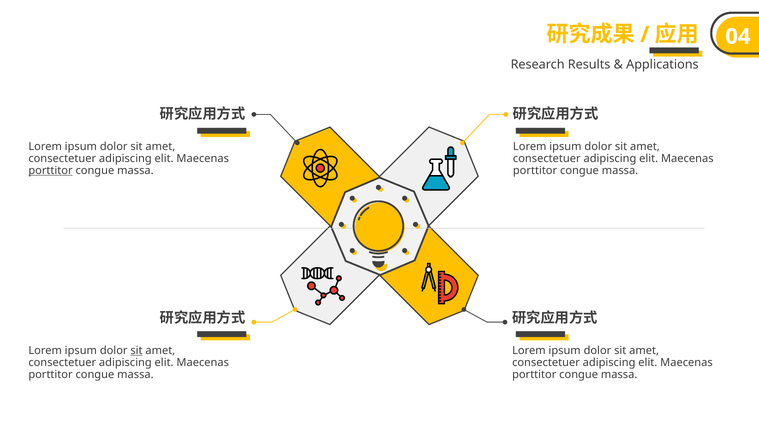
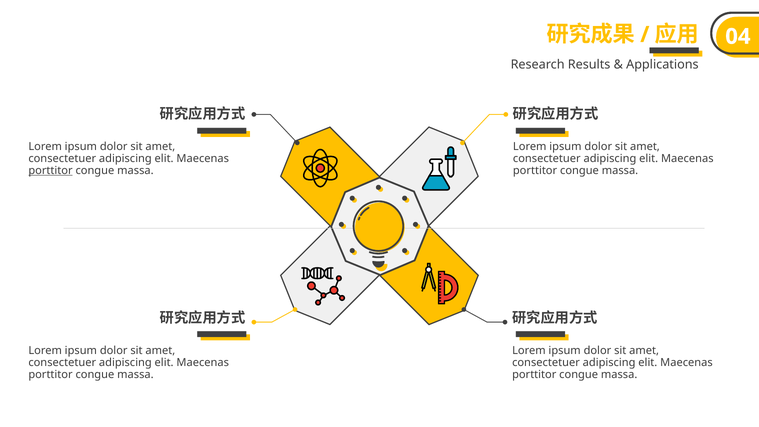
sit at (136, 351) underline: present -> none
